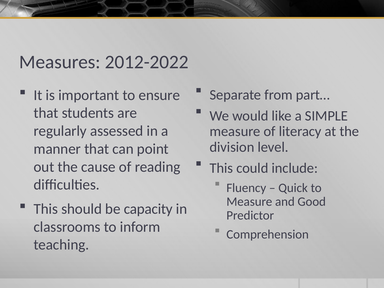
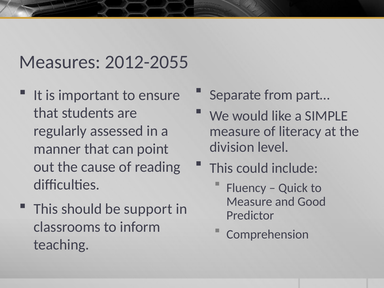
2012-2022: 2012-2022 -> 2012-2055
capacity: capacity -> support
